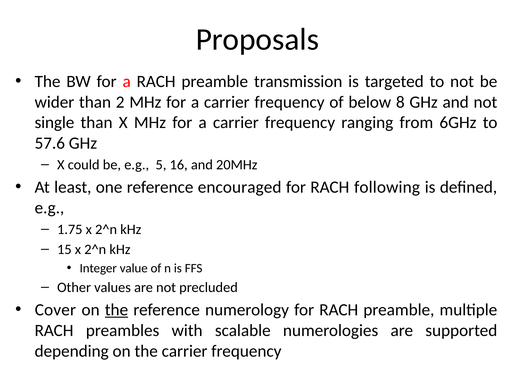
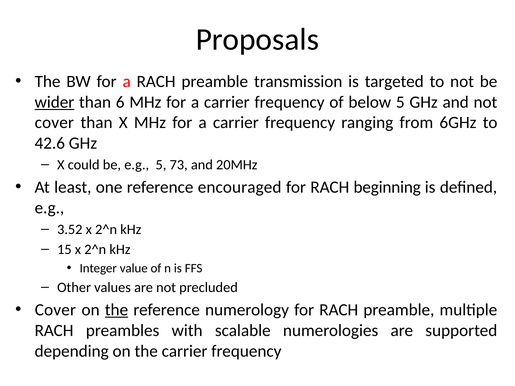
wider underline: none -> present
2: 2 -> 6
below 8: 8 -> 5
single at (54, 123): single -> cover
57.6: 57.6 -> 42.6
16: 16 -> 73
following: following -> beginning
1.75: 1.75 -> 3.52
